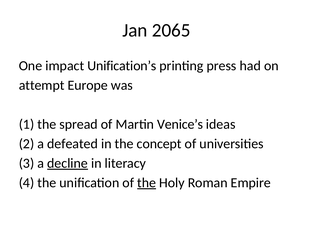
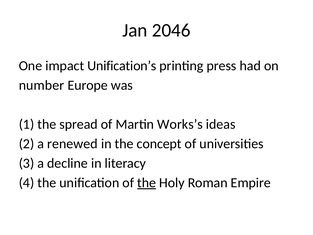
2065: 2065 -> 2046
attempt: attempt -> number
Venice’s: Venice’s -> Works’s
defeated: defeated -> renewed
decline underline: present -> none
